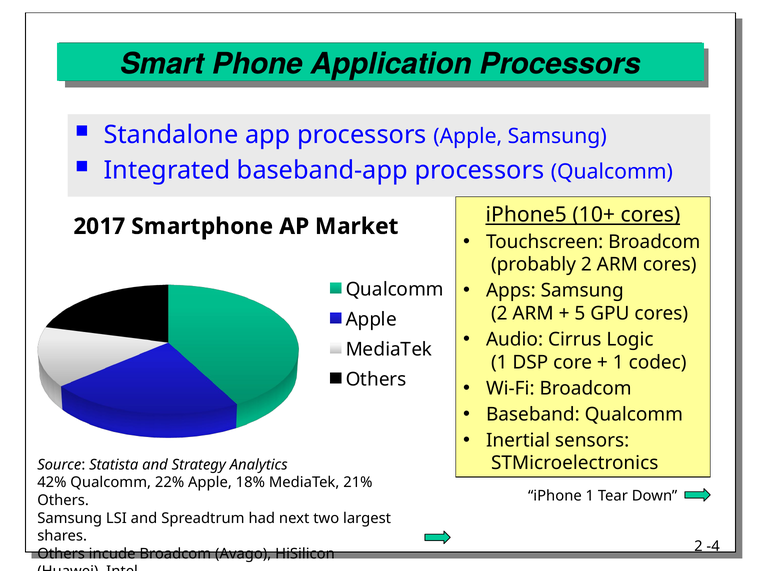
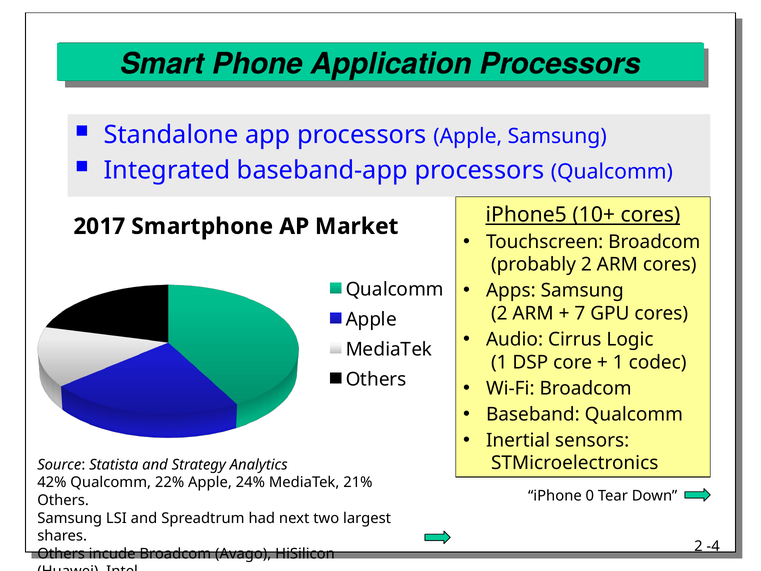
5: 5 -> 7
18%: 18% -> 24%
iPhone 1: 1 -> 0
